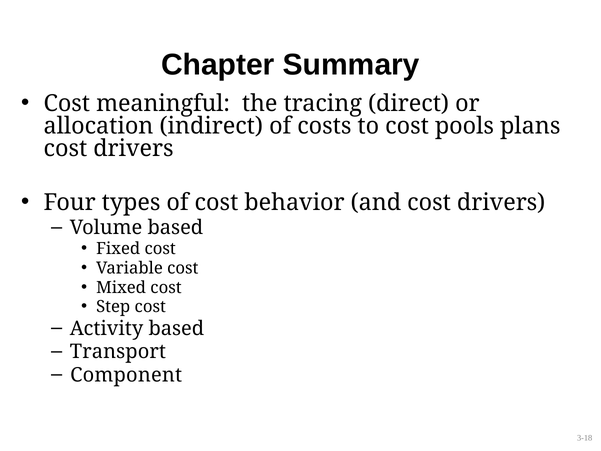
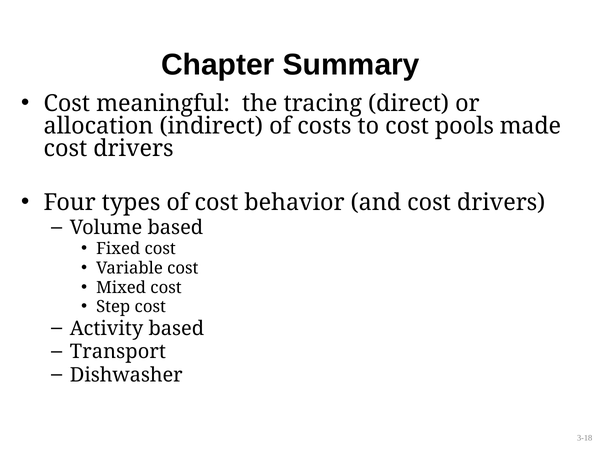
plans: plans -> made
Component: Component -> Dishwasher
